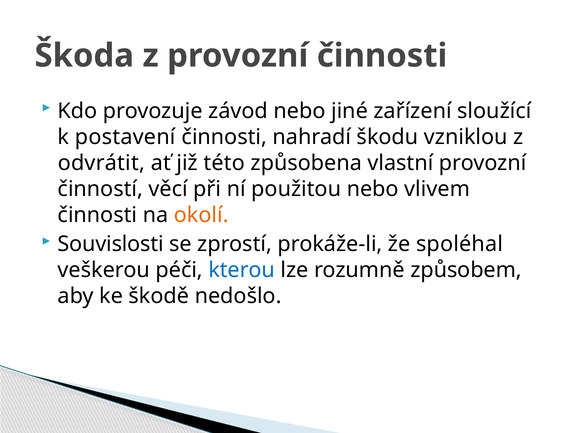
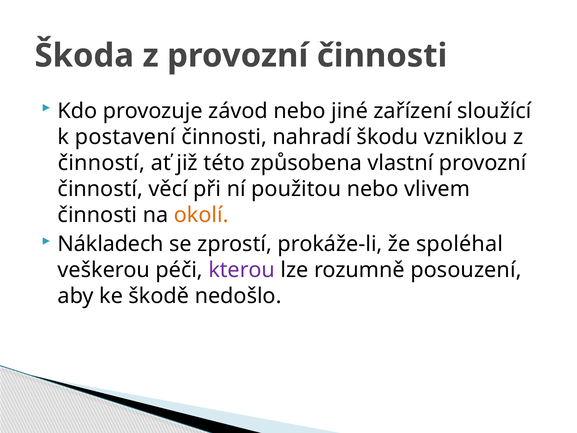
odvrátit at (101, 163): odvrátit -> činností
Souvislosti: Souvislosti -> Nákladech
kterou colour: blue -> purple
způsobem: způsobem -> posouzení
